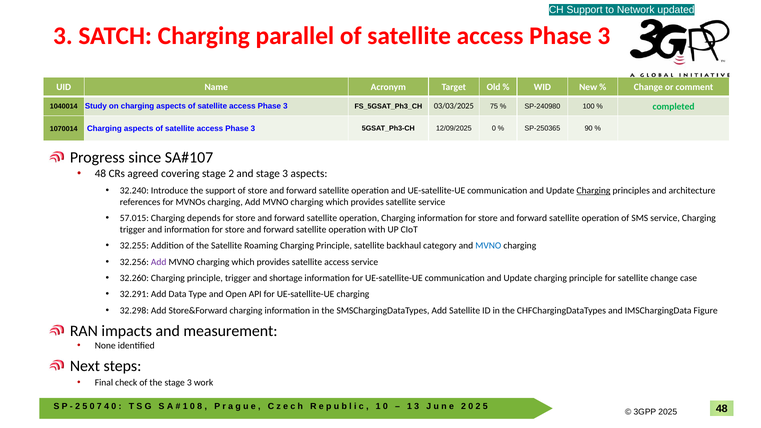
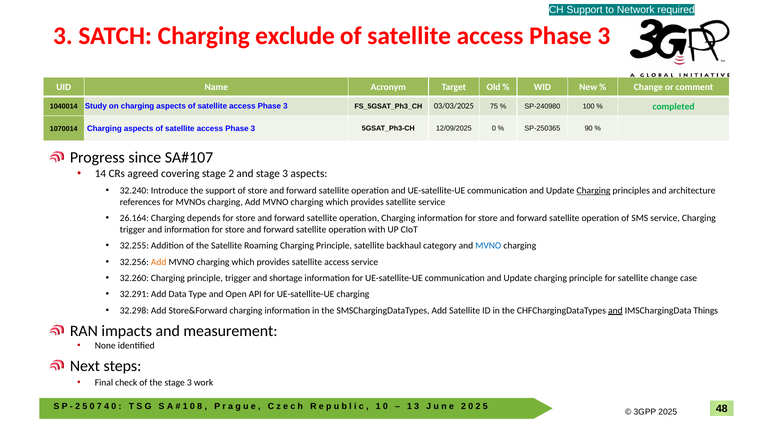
updated: updated -> required
parallel: parallel -> exclude
48 at (100, 174): 48 -> 14
57.015: 57.015 -> 26.164
Add at (159, 262) colour: purple -> orange
and at (615, 310) underline: none -> present
Figure: Figure -> Things
